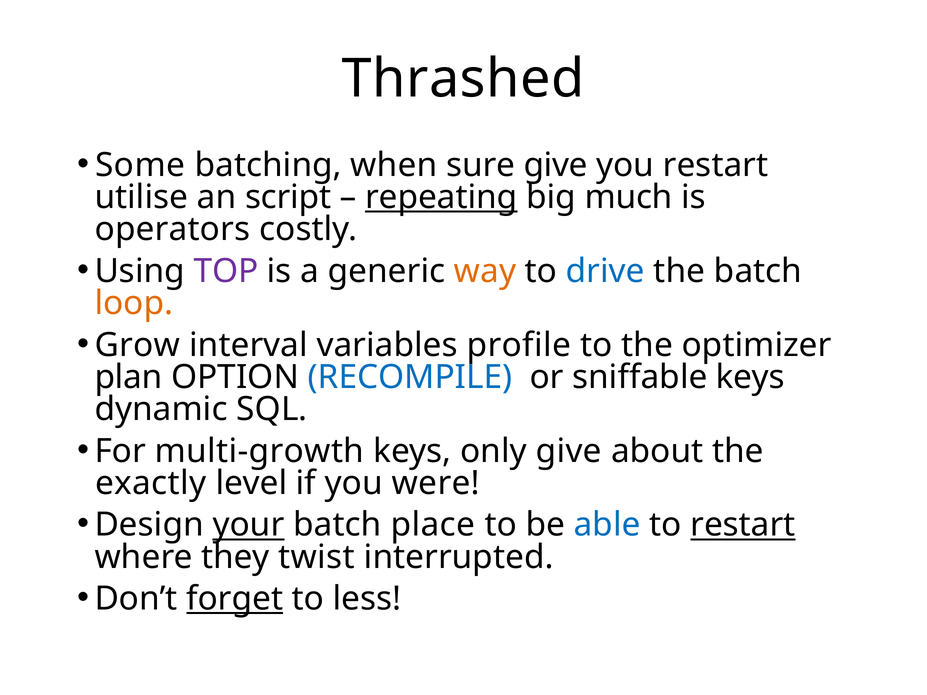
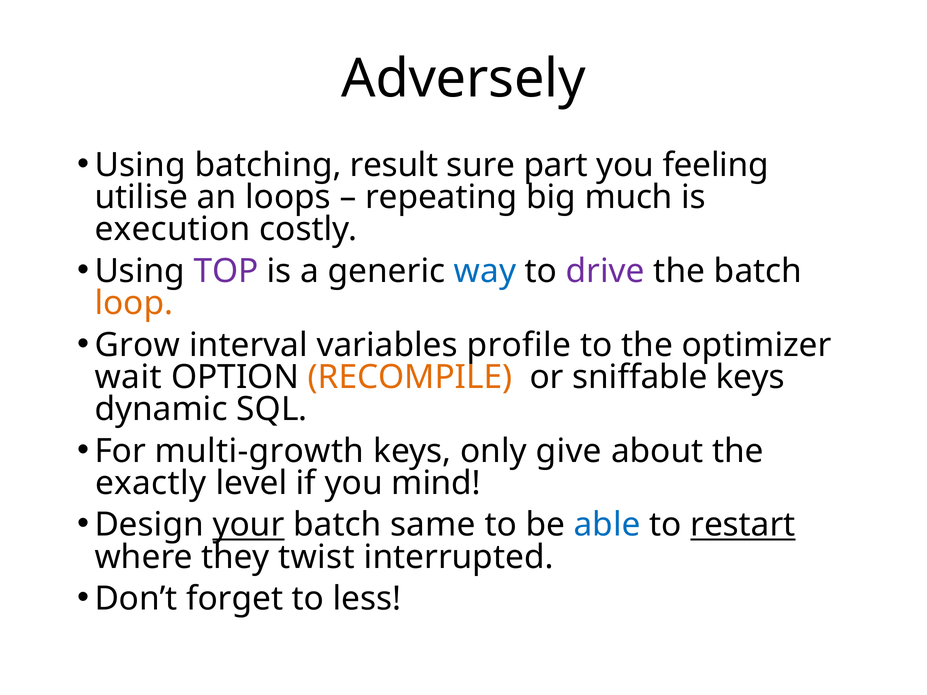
Thrashed: Thrashed -> Adversely
Some at (140, 165): Some -> Using
when: when -> result
sure give: give -> part
you restart: restart -> feeling
script: script -> loops
repeating underline: present -> none
operators: operators -> execution
way colour: orange -> blue
drive colour: blue -> purple
plan: plan -> wait
RECOMPILE colour: blue -> orange
were: were -> mind
place: place -> same
forget underline: present -> none
